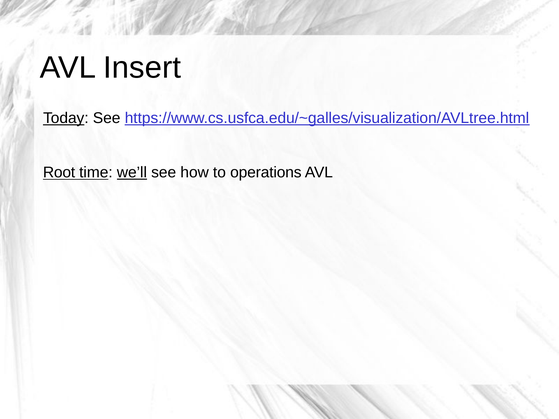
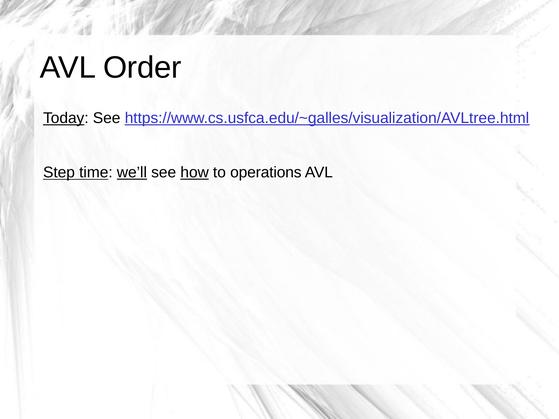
Insert: Insert -> Order
Root: Root -> Step
how underline: none -> present
